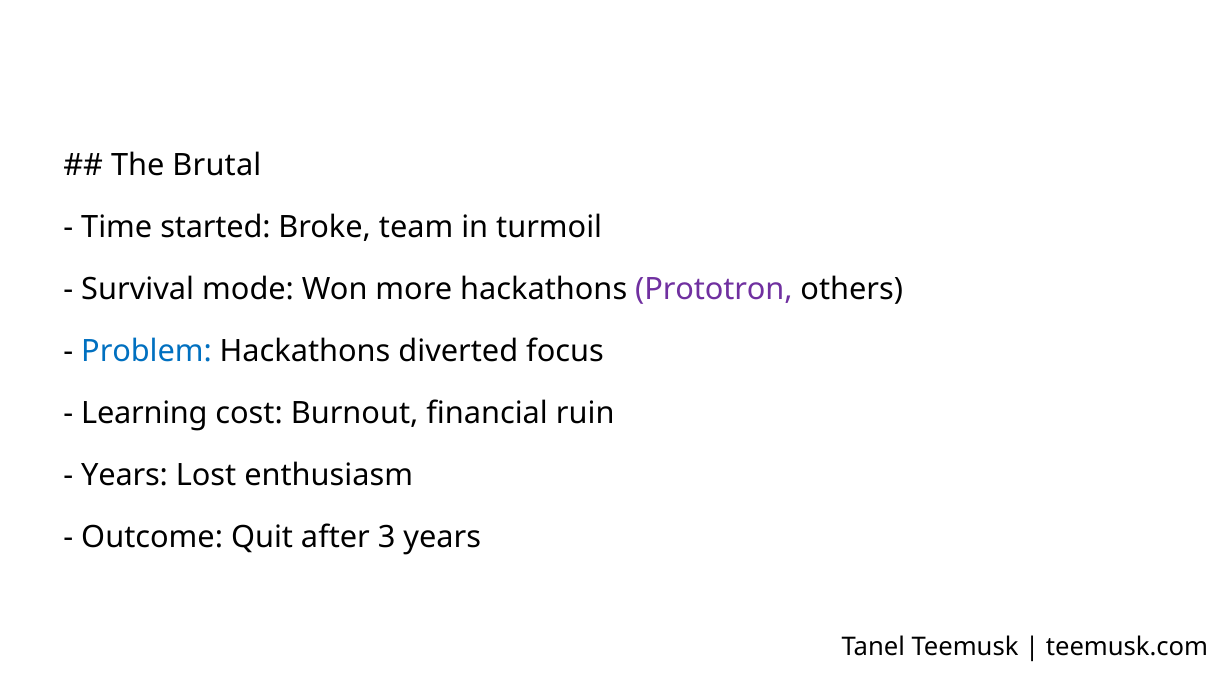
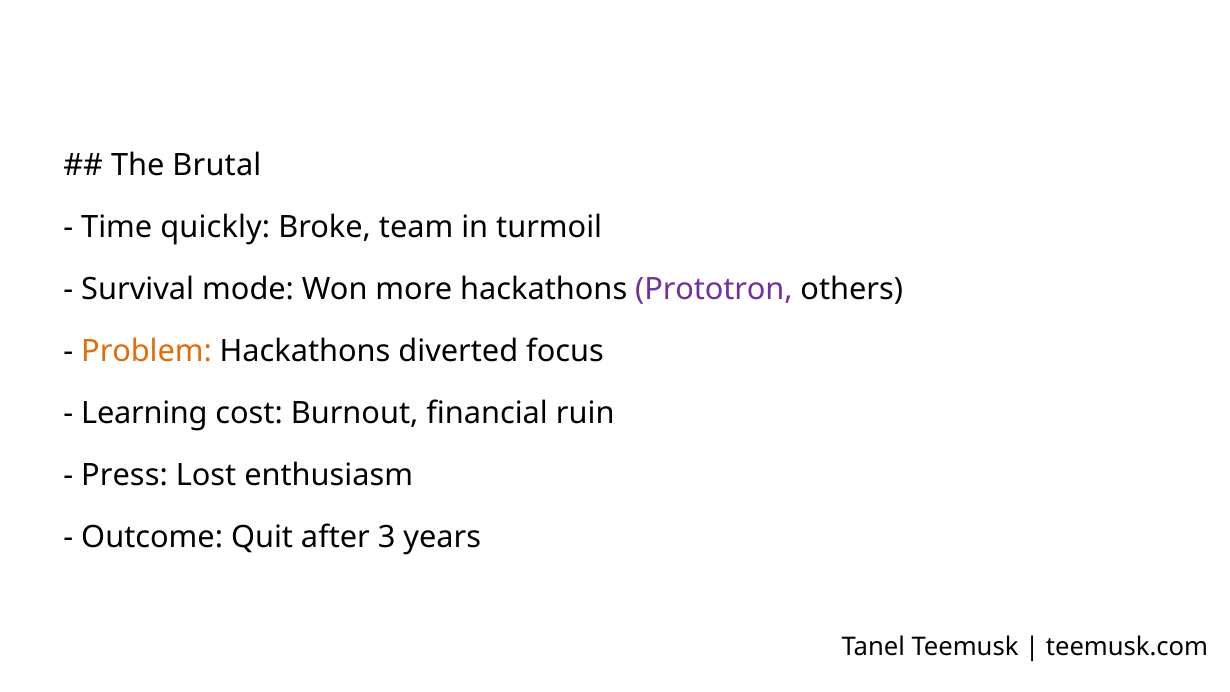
started: started -> quickly
Problem colour: blue -> orange
Years at (125, 475): Years -> Press
